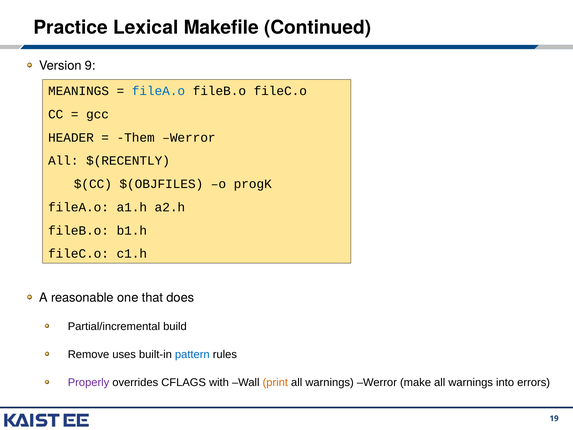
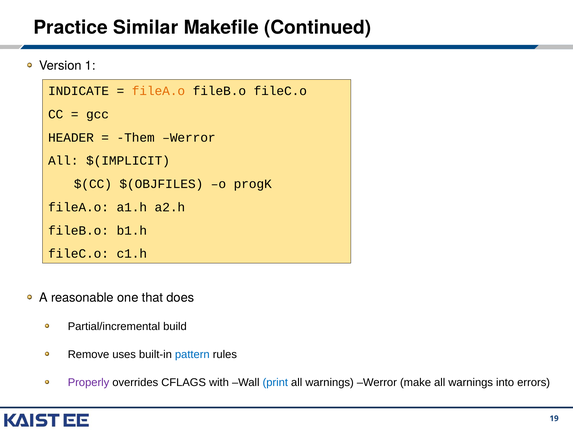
Lexical: Lexical -> Similar
9: 9 -> 1
MEANINGS: MEANINGS -> INDICATE
fileA.o at (158, 91) colour: blue -> orange
$(RECENTLY: $(RECENTLY -> $(IMPLICIT
print colour: orange -> blue
